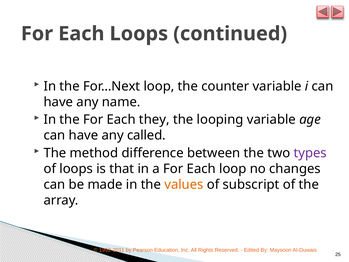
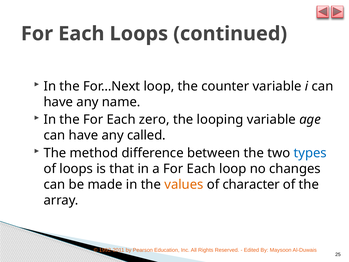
they: they -> zero
types colour: purple -> blue
subscript: subscript -> character
